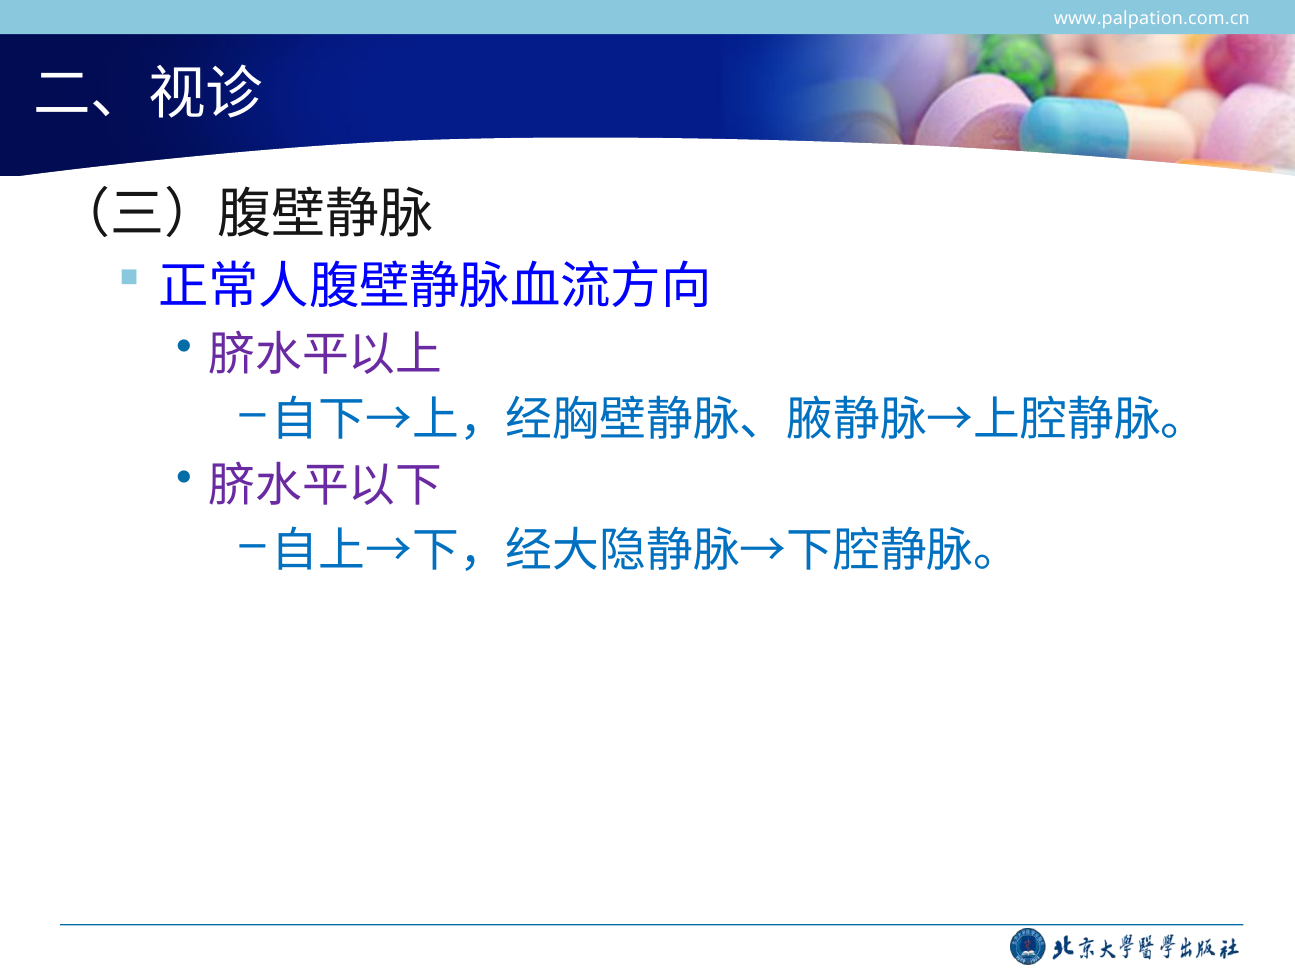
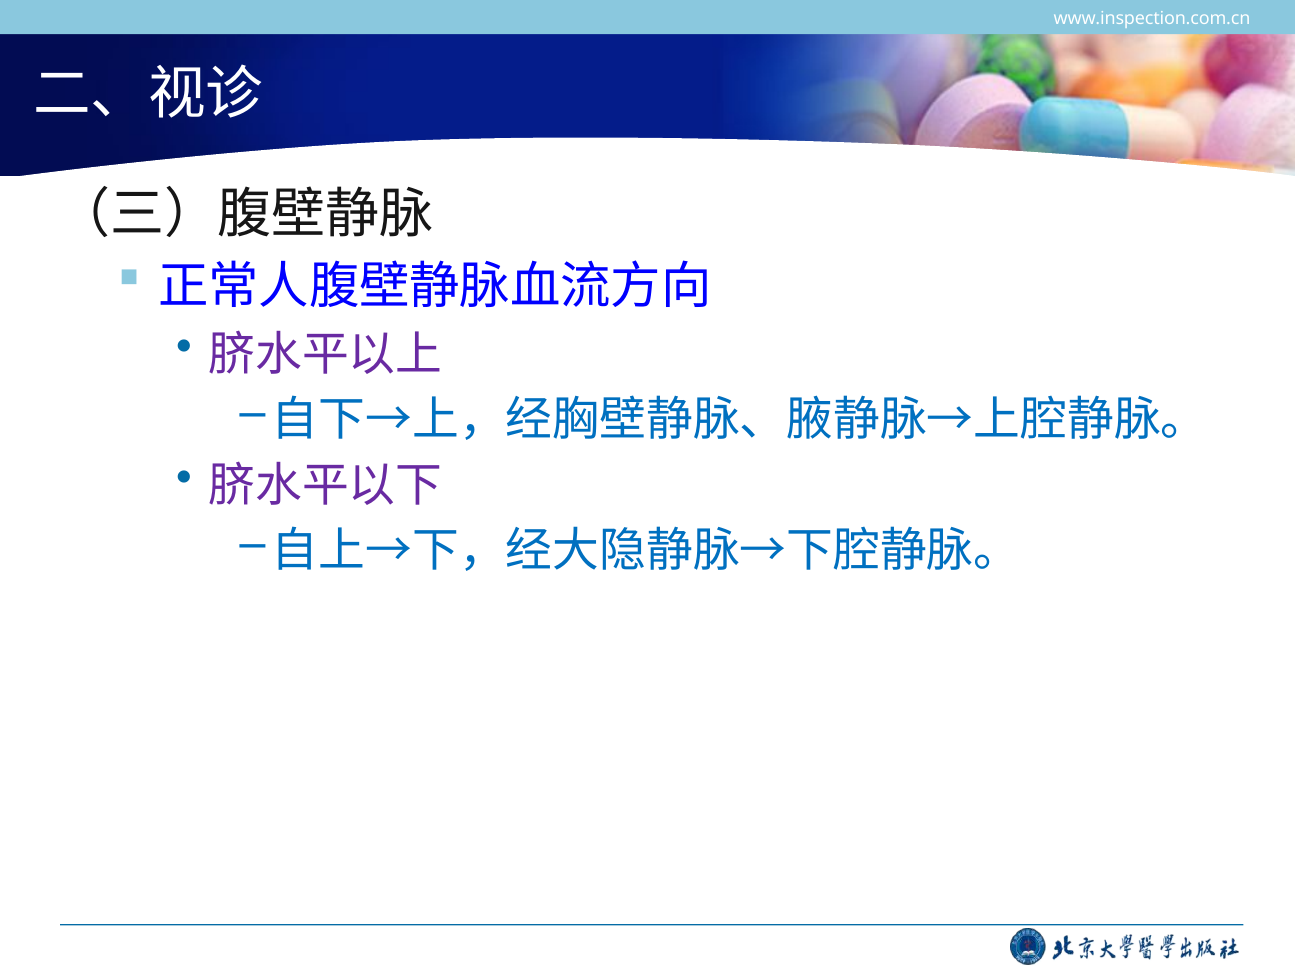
www.palpation.com.cn: www.palpation.com.cn -> www.inspection.com.cn
